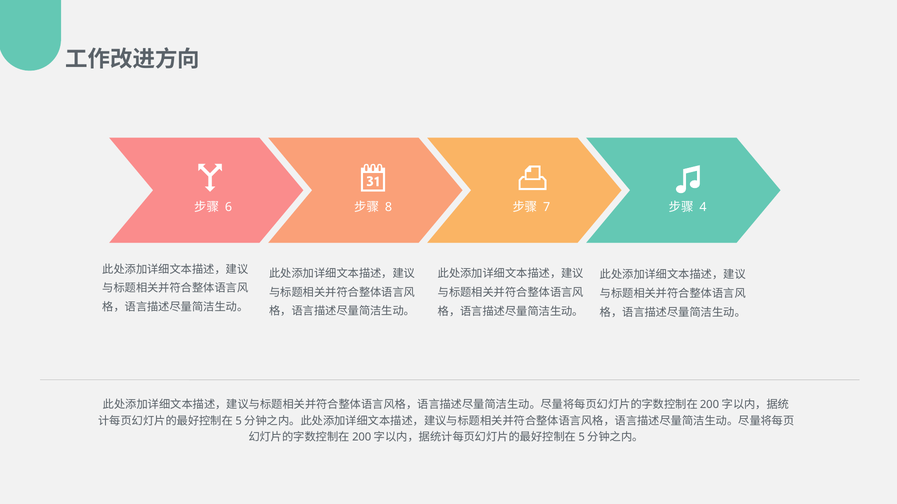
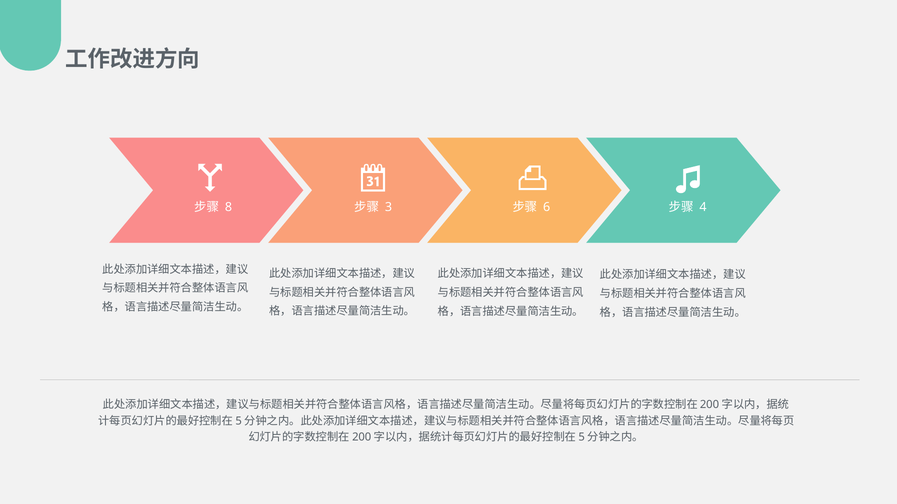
6: 6 -> 8
8: 8 -> 3
7: 7 -> 6
